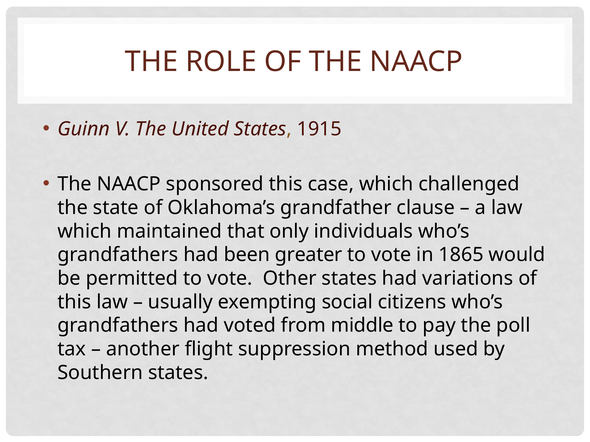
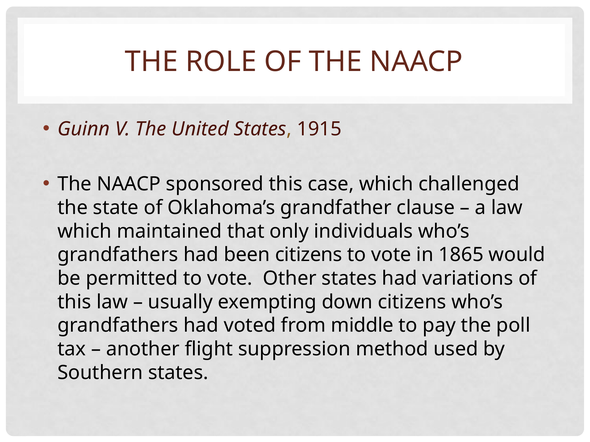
been greater: greater -> citizens
social: social -> down
